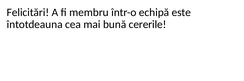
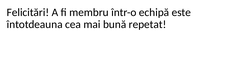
cererile: cererile -> repetat
